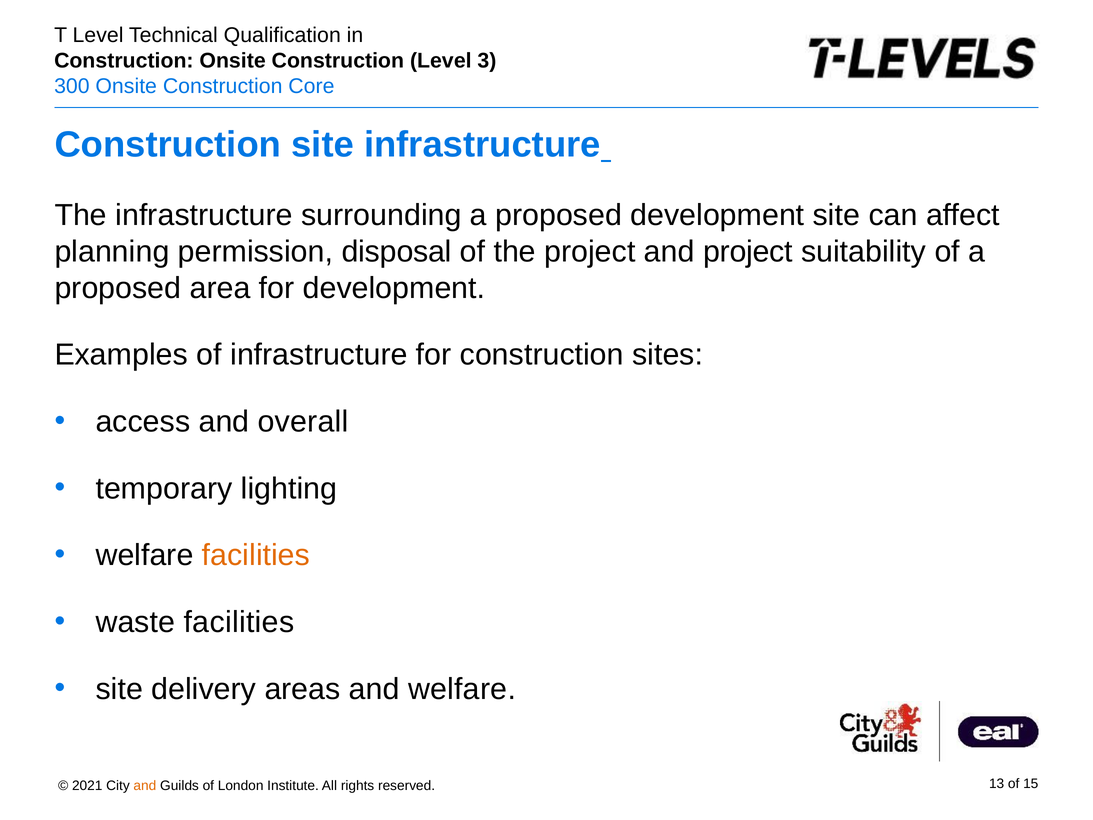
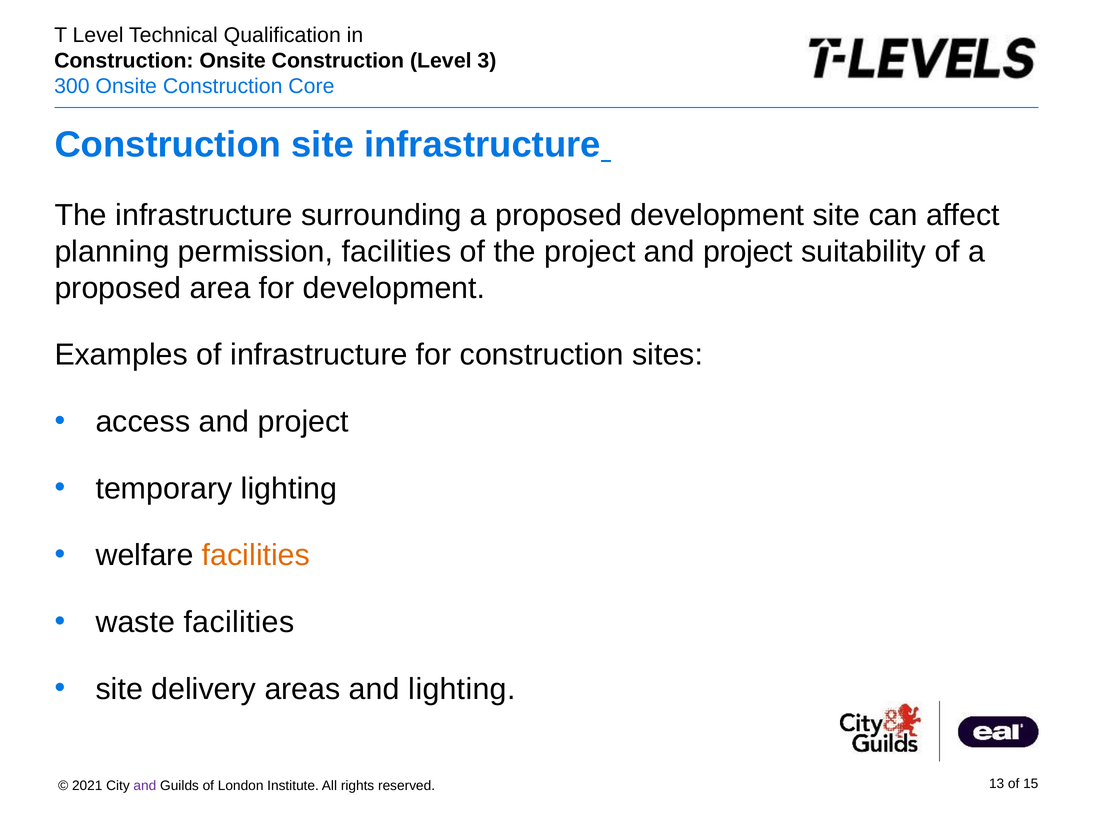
permission disposal: disposal -> facilities
access and overall: overall -> project
and welfare: welfare -> lighting
and at (145, 786) colour: orange -> purple
